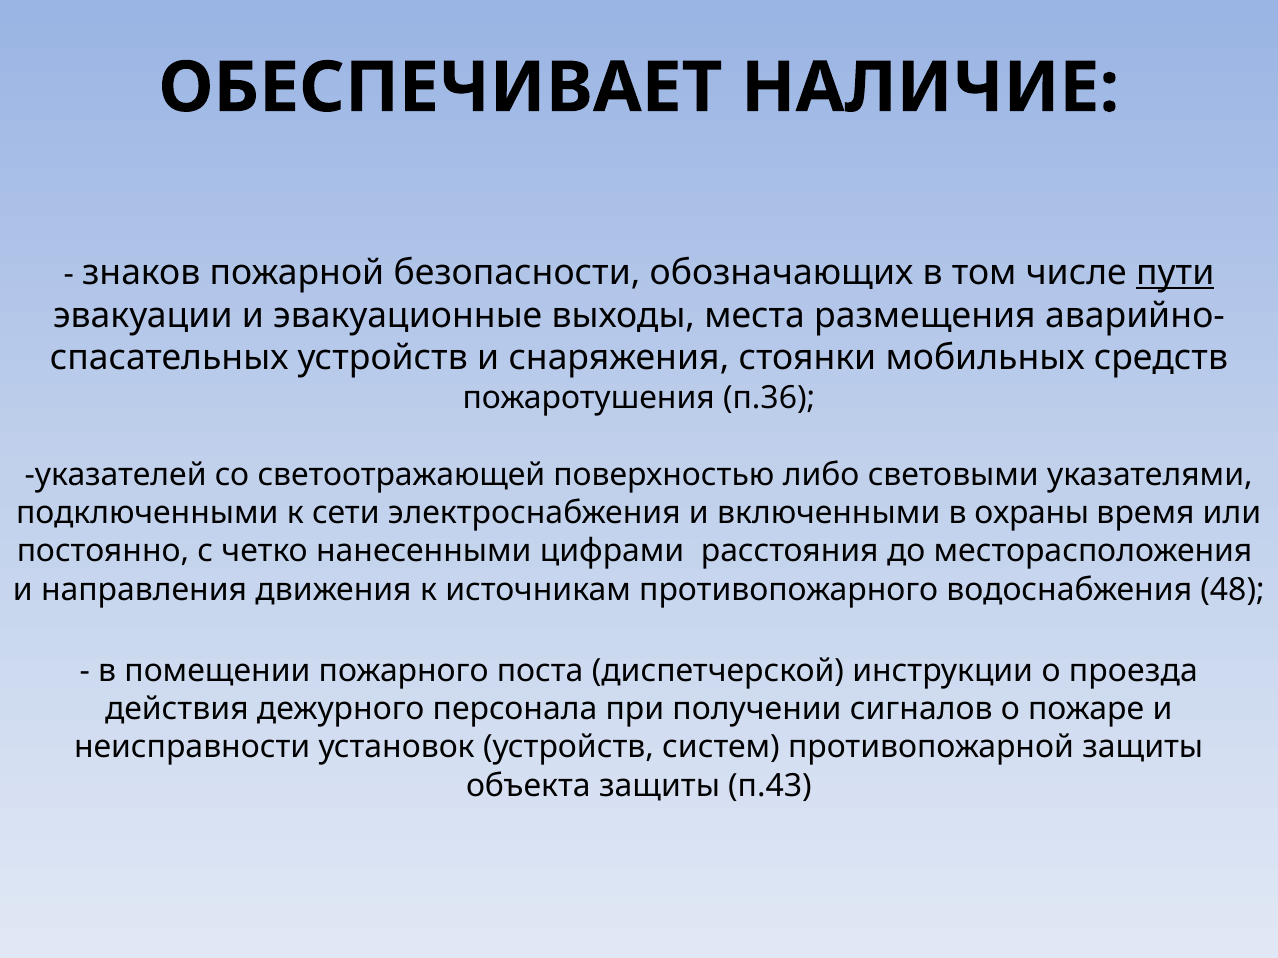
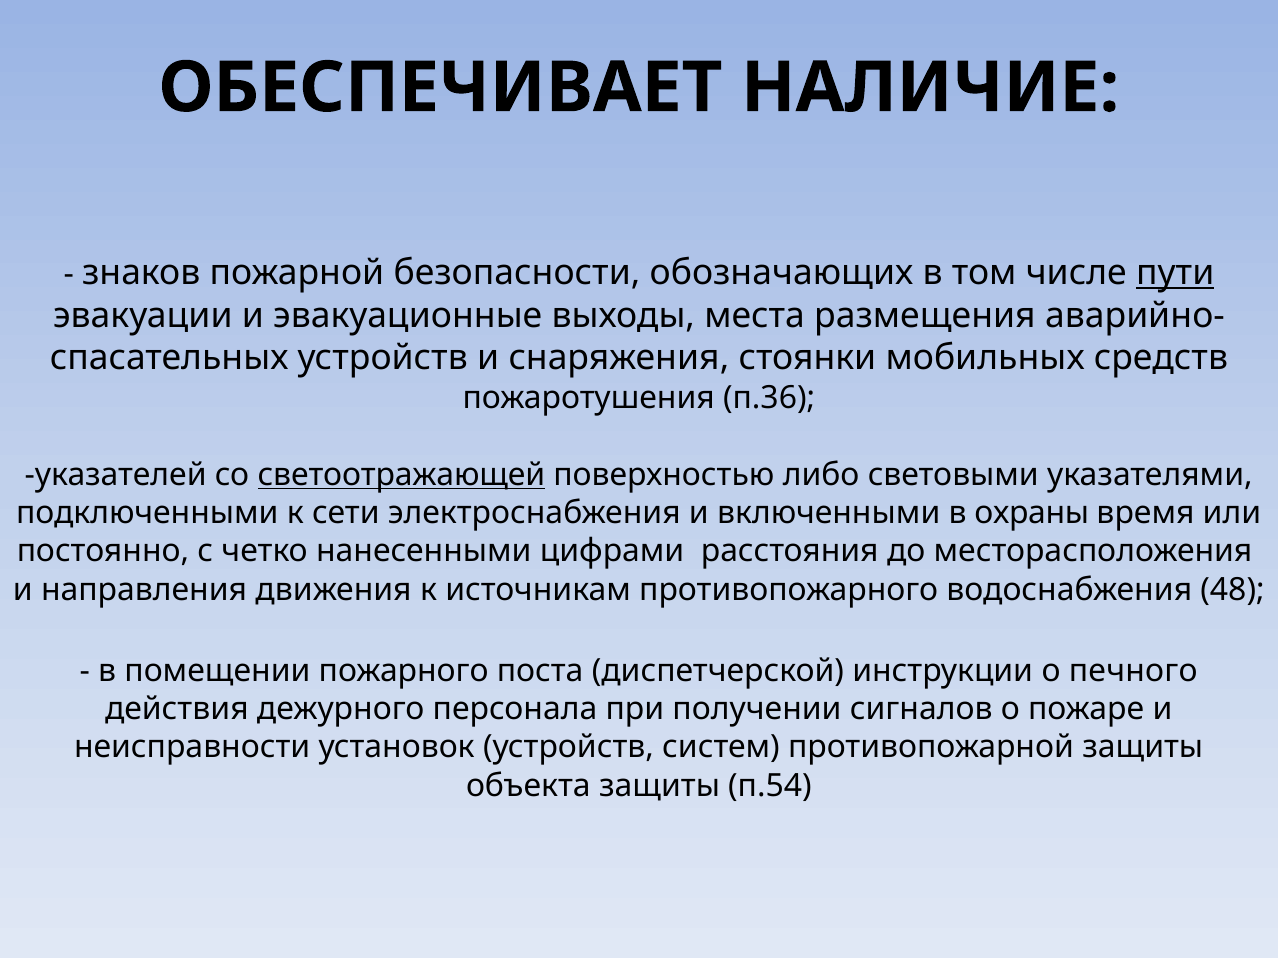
светоотражающей underline: none -> present
проезда: проезда -> печного
п.43: п.43 -> п.54
